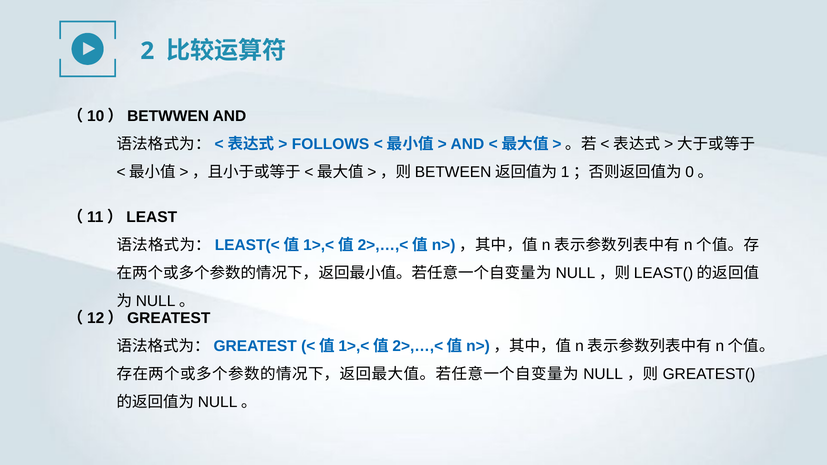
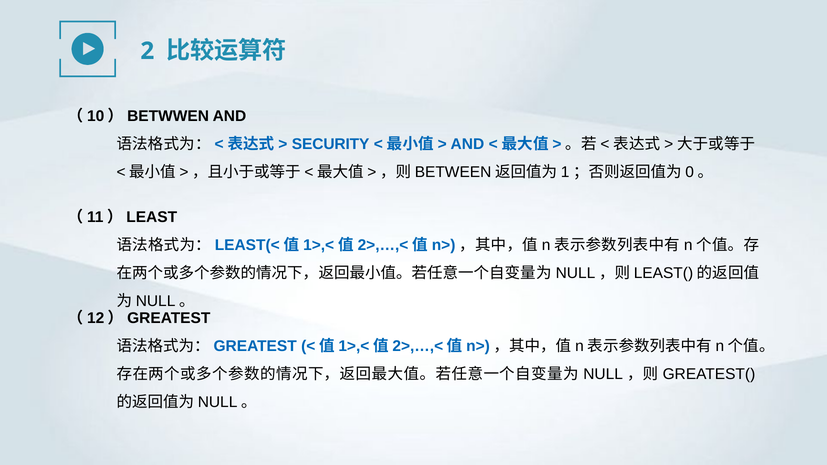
FOLLOWS: FOLLOWS -> SECURITY
